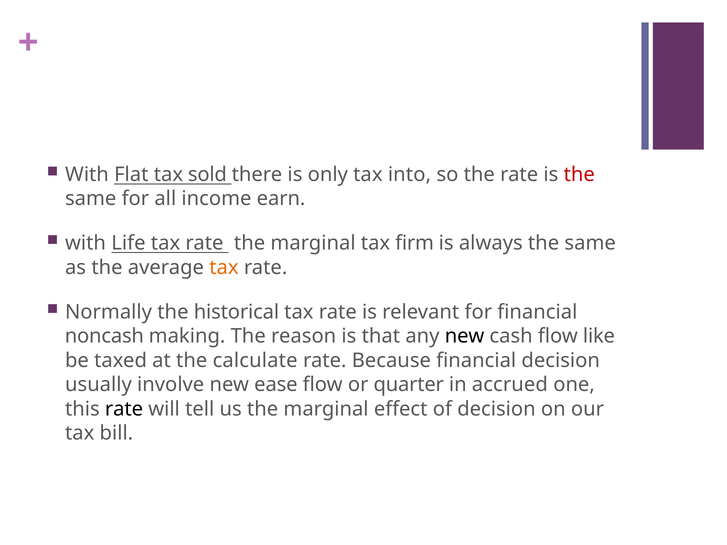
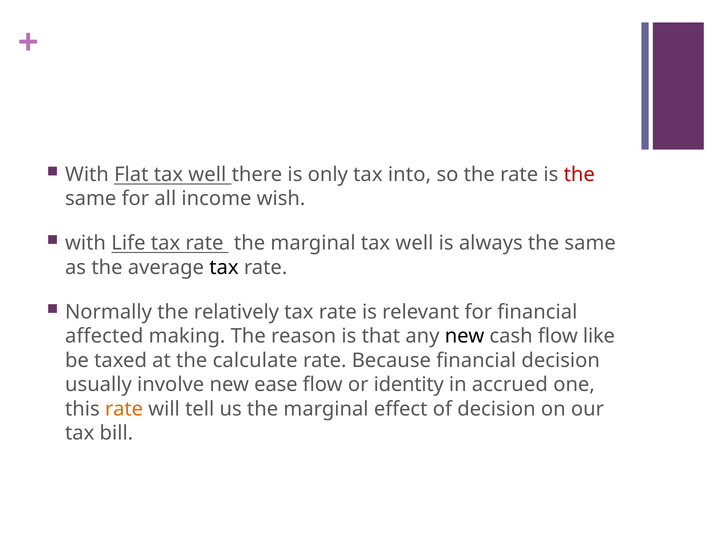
Flat tax sold: sold -> well
earn: earn -> wish
marginal tax firm: firm -> well
tax at (224, 268) colour: orange -> black
historical: historical -> relatively
noncash: noncash -> affected
quarter: quarter -> identity
rate at (124, 409) colour: black -> orange
